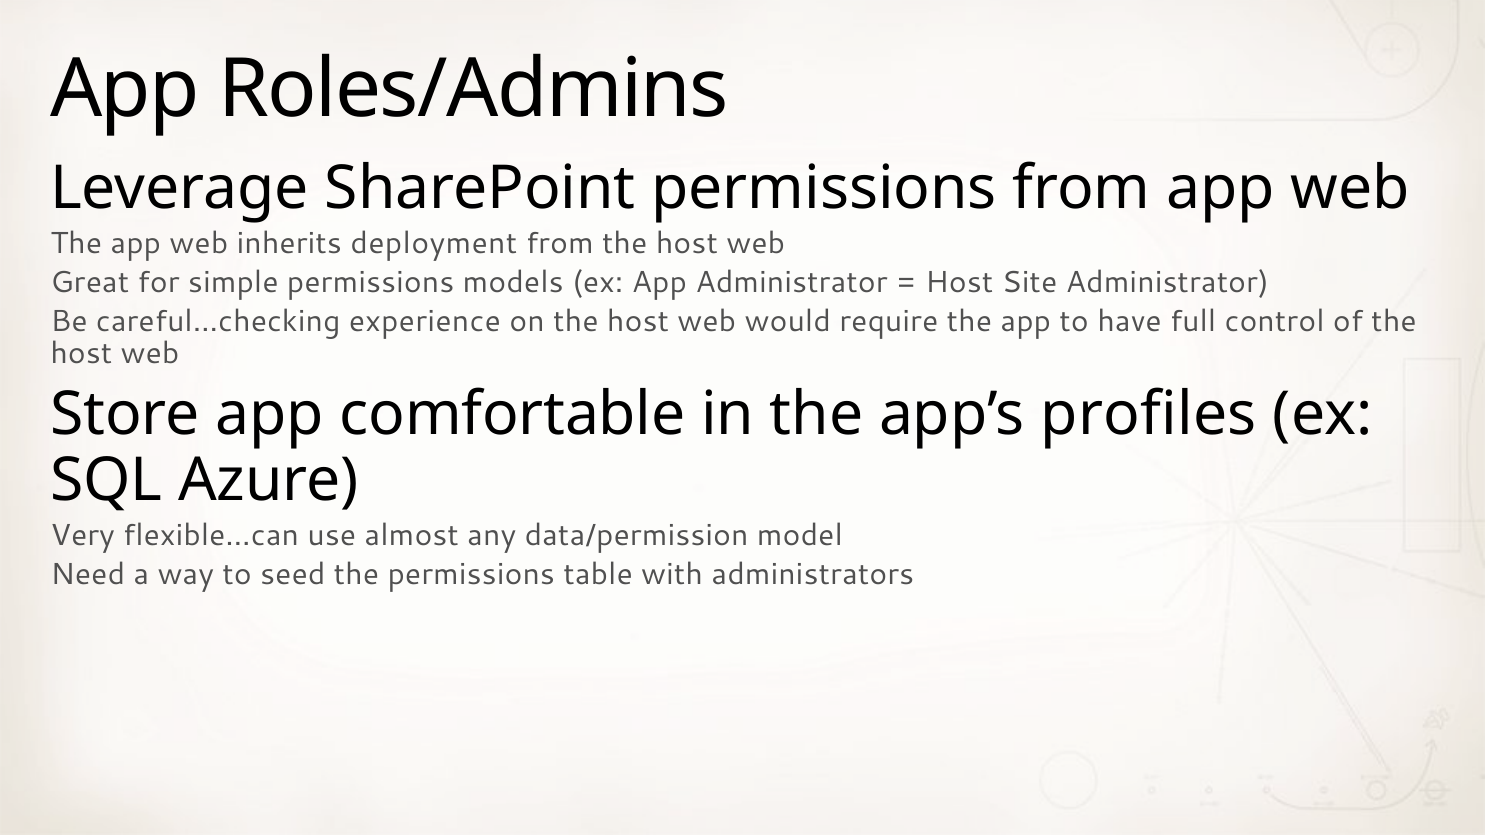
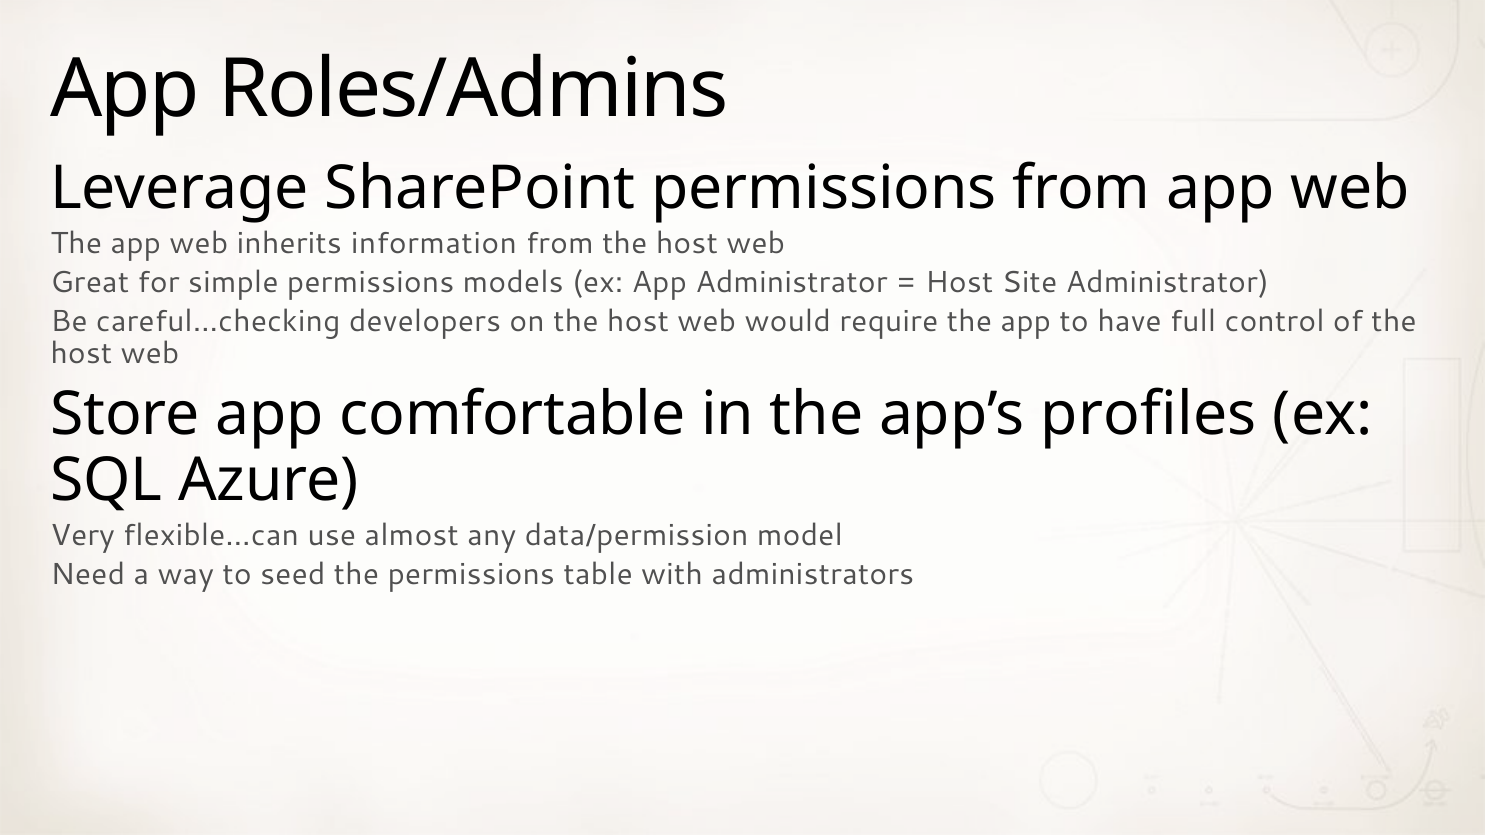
deployment: deployment -> information
experience: experience -> developers
